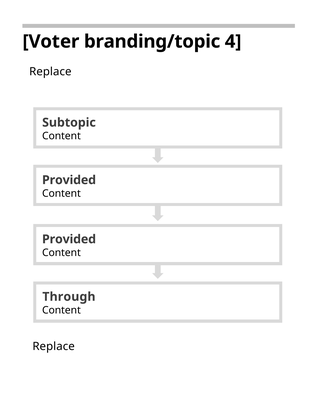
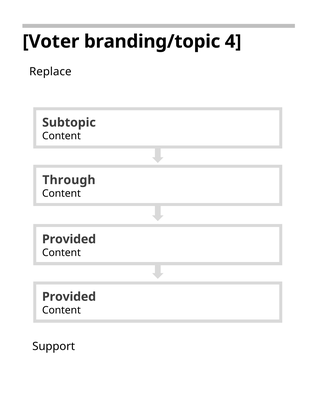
Provided at (69, 180): Provided -> Through
Through at (69, 297): Through -> Provided
Replace at (54, 346): Replace -> Support
